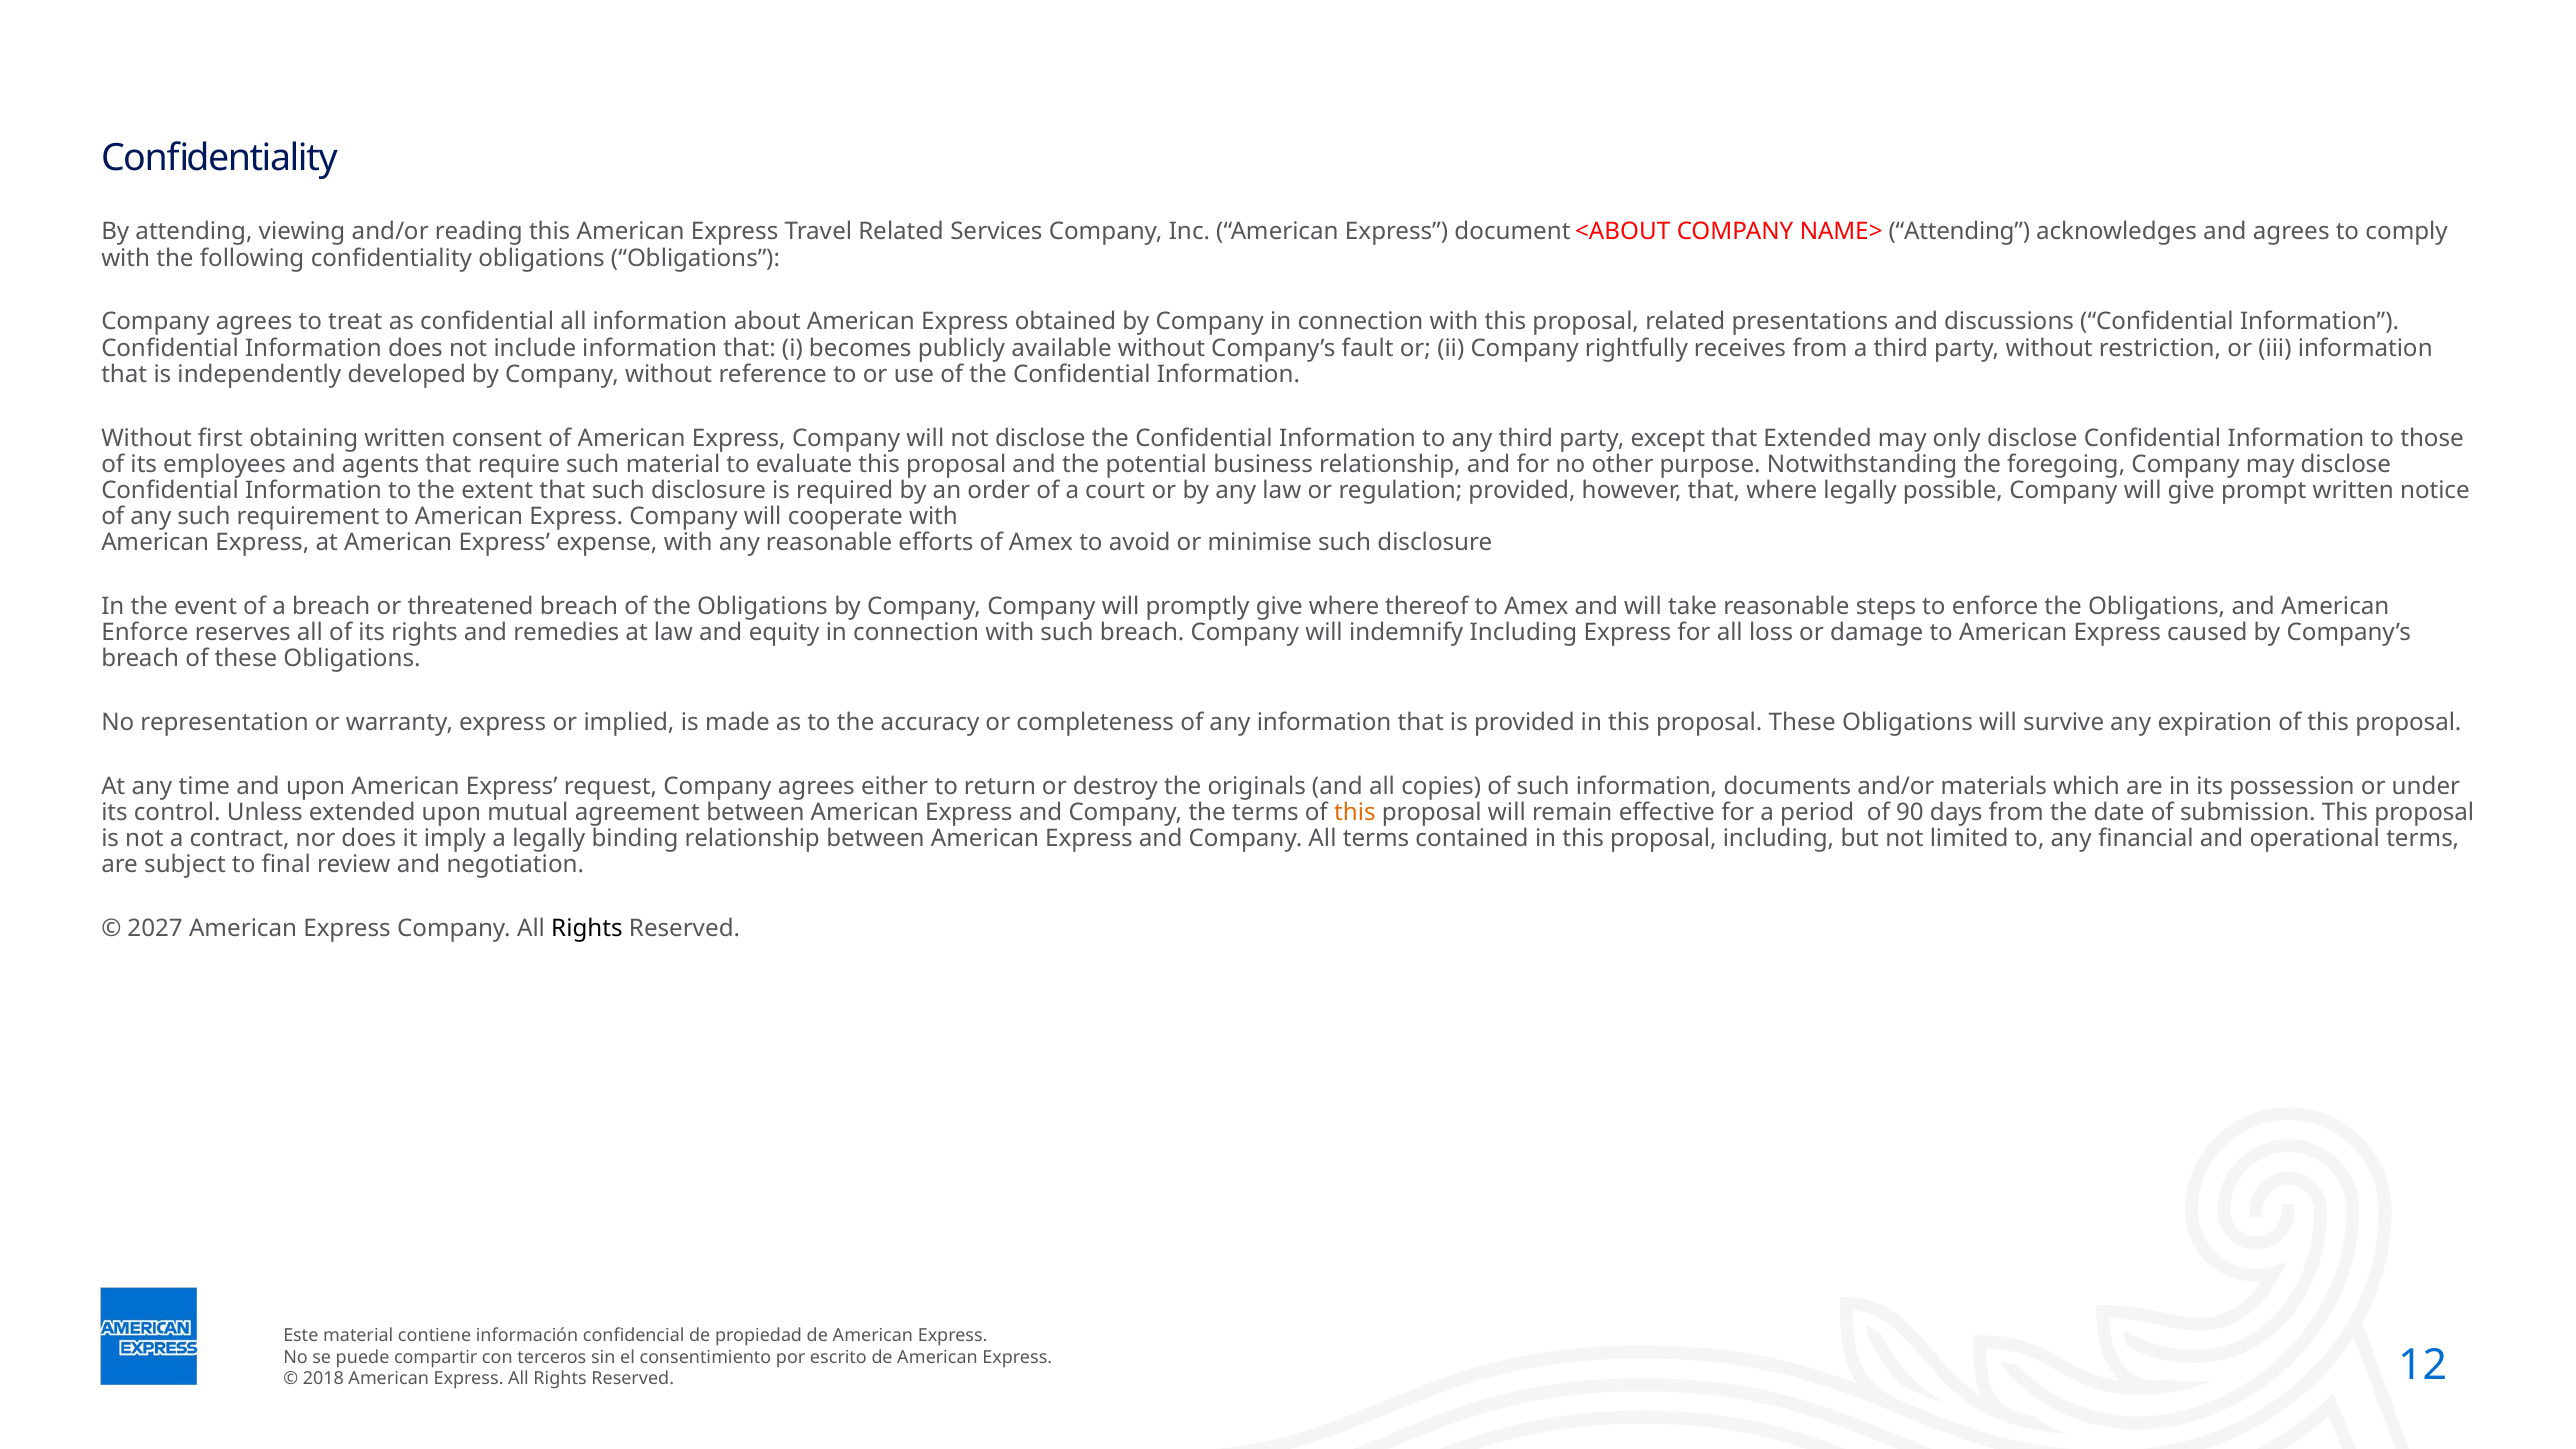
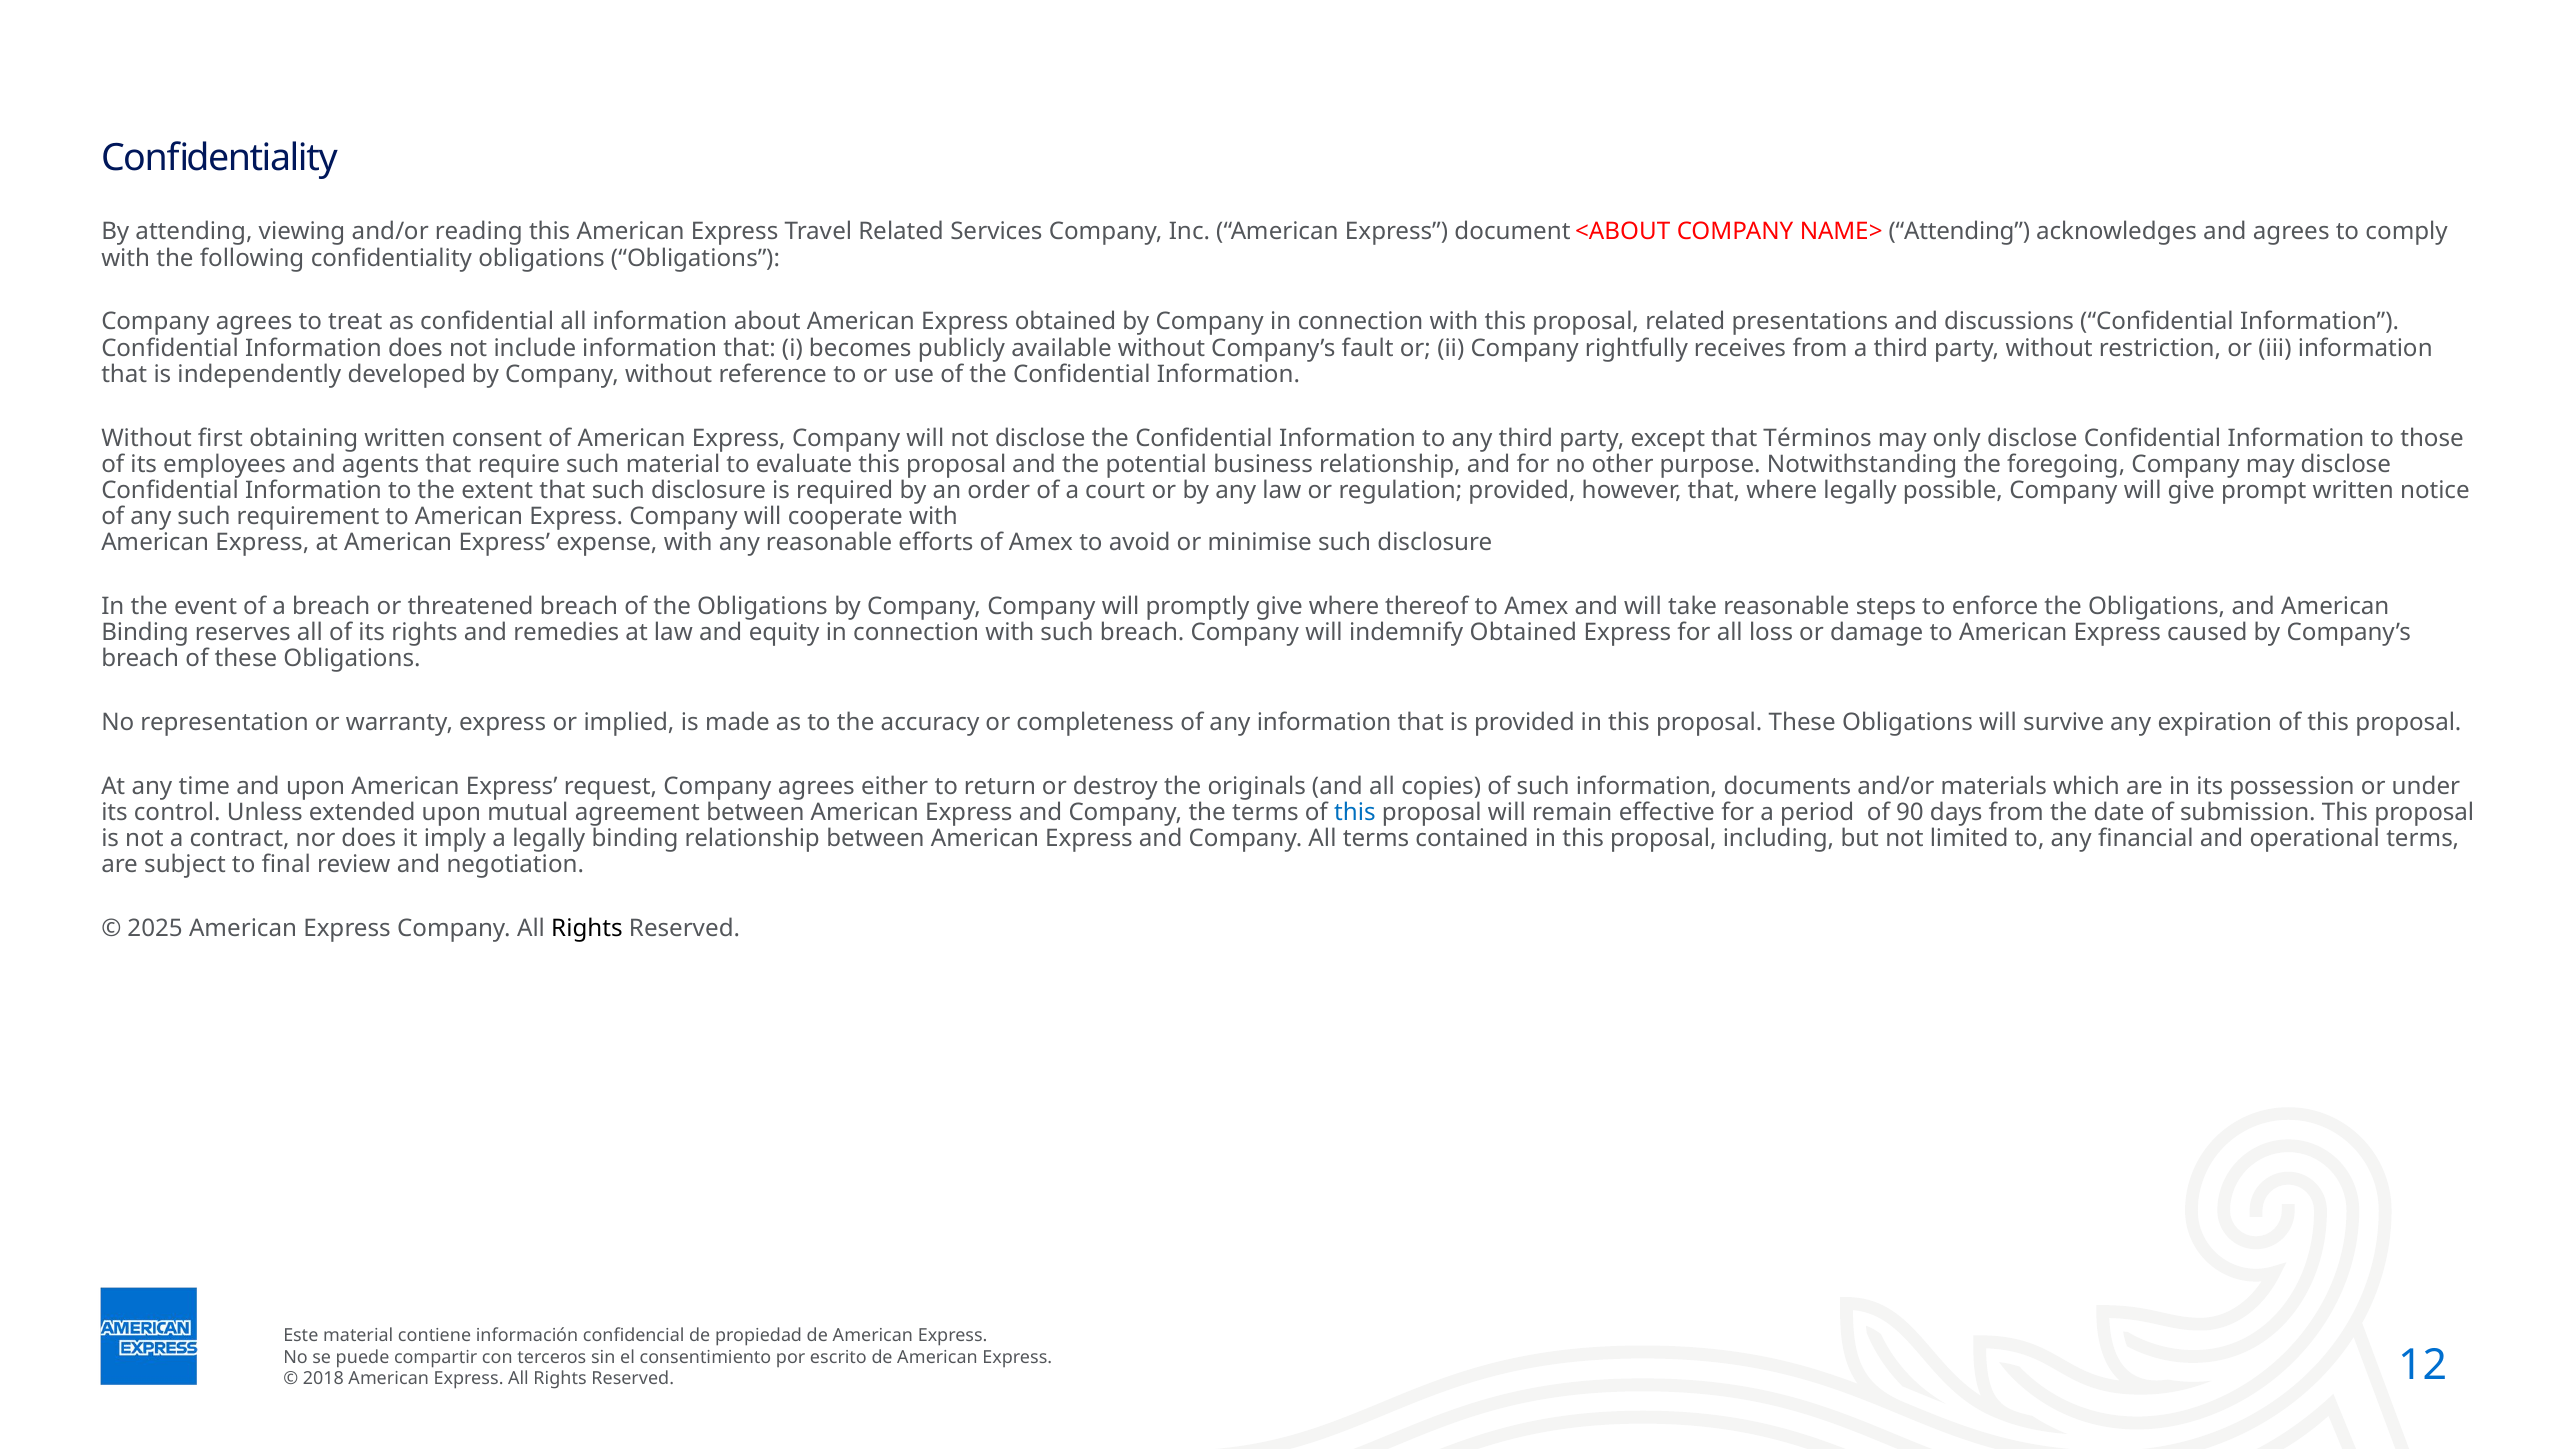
that Extended: Extended -> Términos
Enforce at (145, 633): Enforce -> Binding
indemnify Including: Including -> Obtained
this at (1355, 813) colour: orange -> blue
2027: 2027 -> 2025
